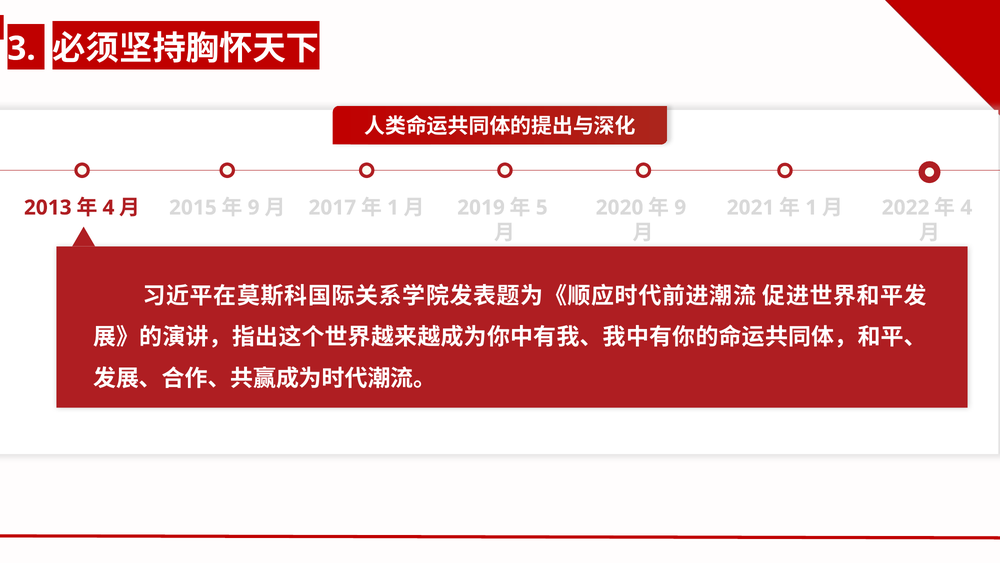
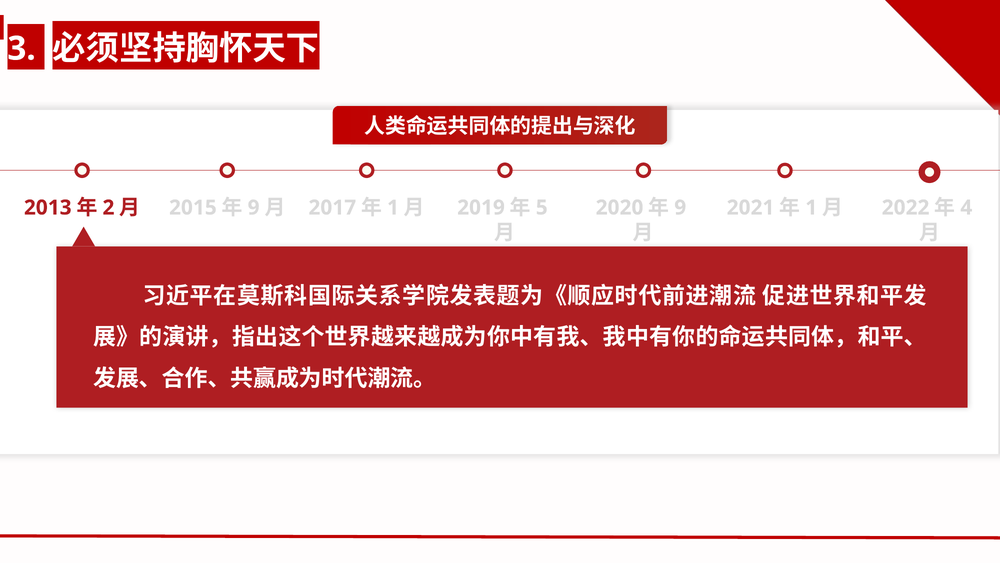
4 at (108, 207): 4 -> 2
